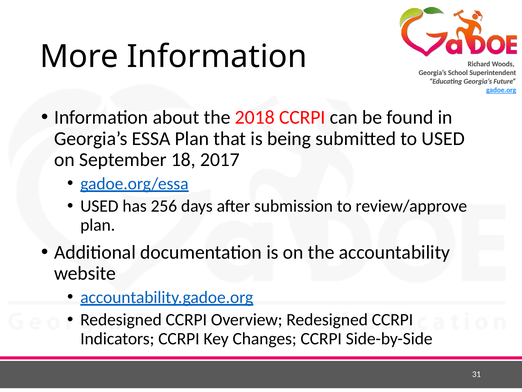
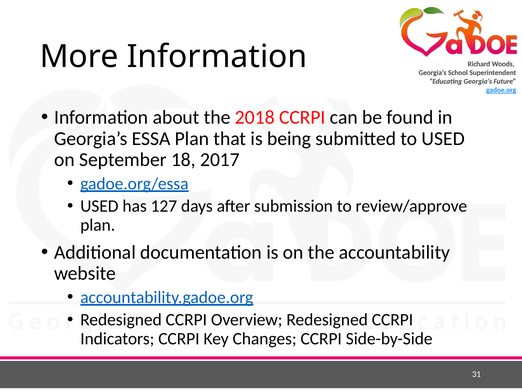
256: 256 -> 127
